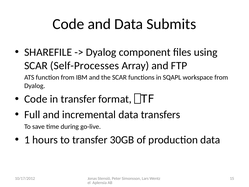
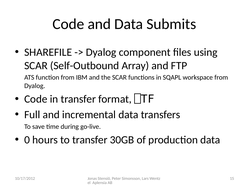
Self-Processes: Self-Processes -> Self-Outbound
1: 1 -> 0
